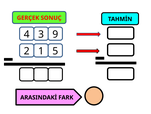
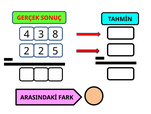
9: 9 -> 8
2 1: 1 -> 2
